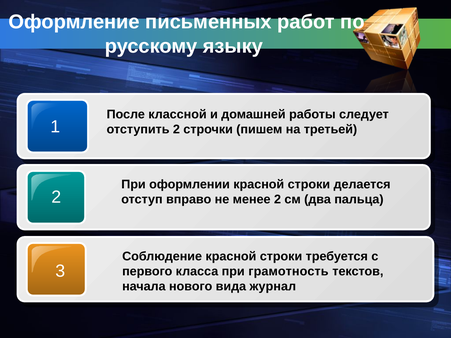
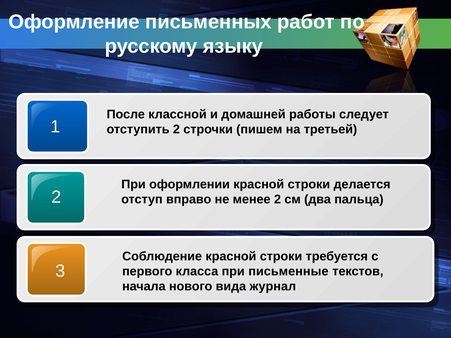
грамотность: грамотность -> письменные
